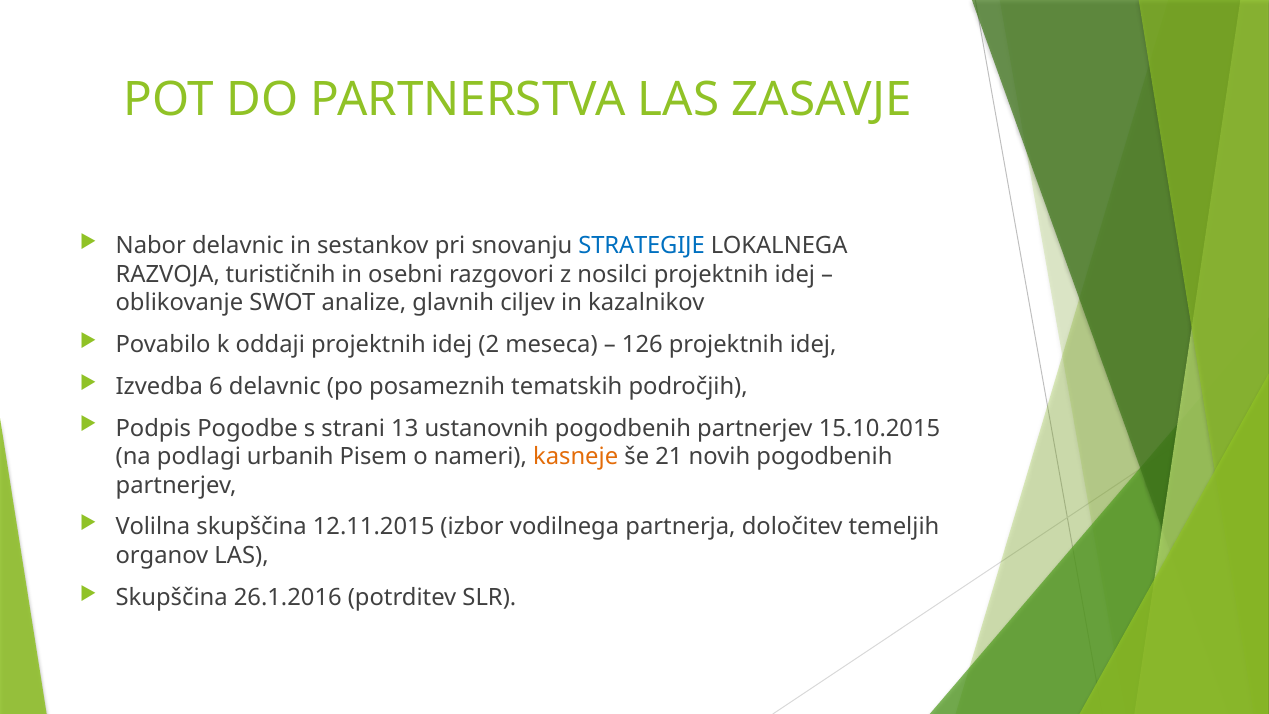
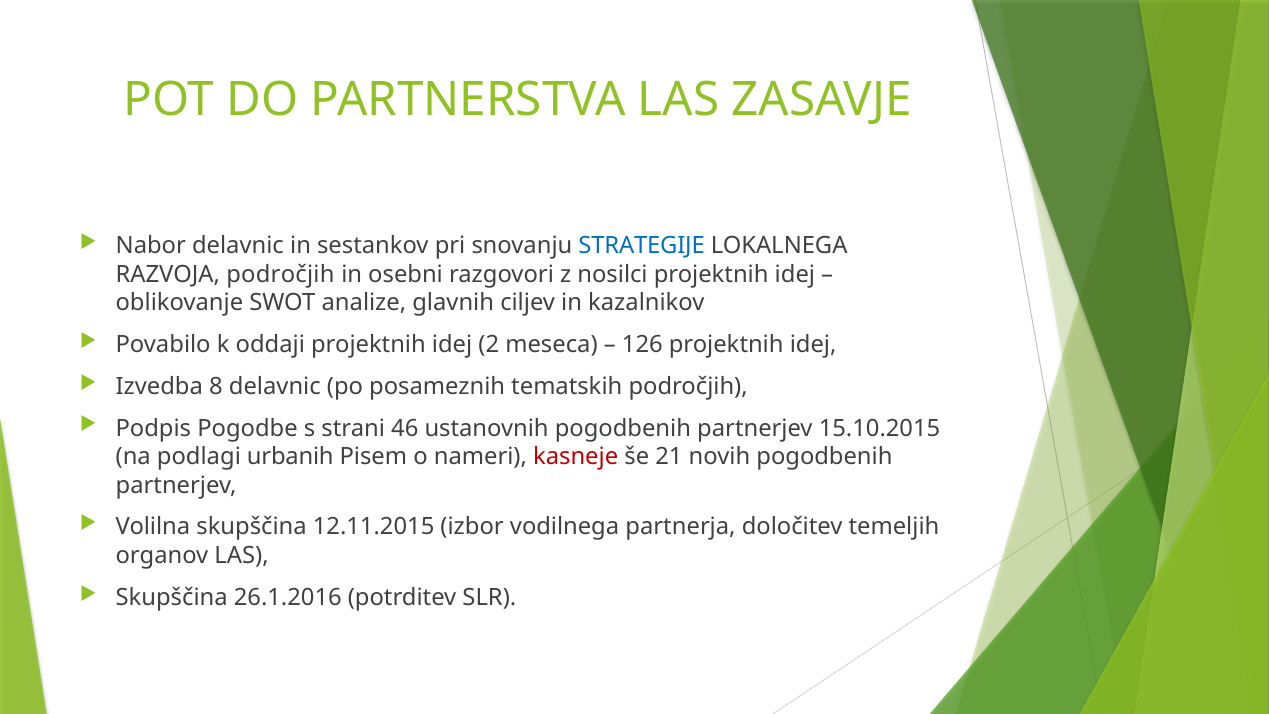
RAZVOJA turističnih: turističnih -> področjih
6: 6 -> 8
13: 13 -> 46
kasneje colour: orange -> red
